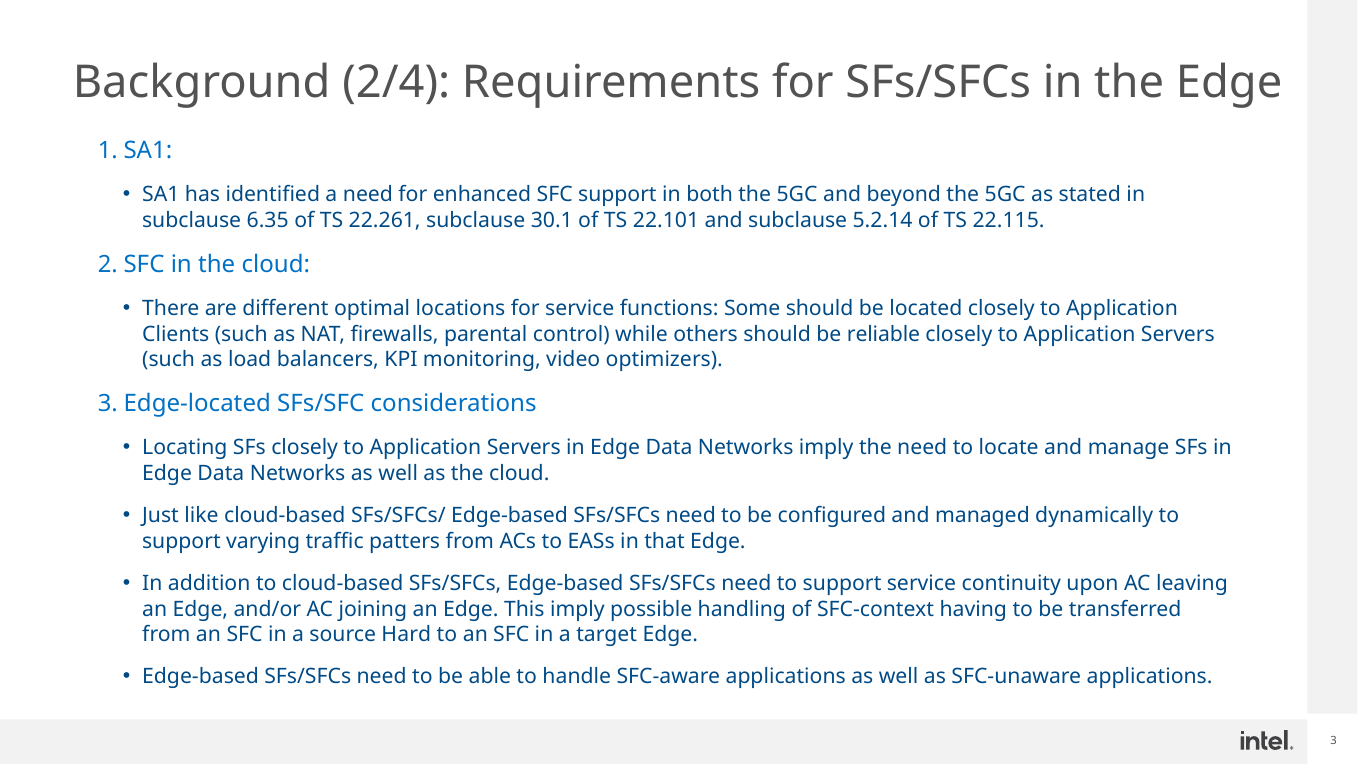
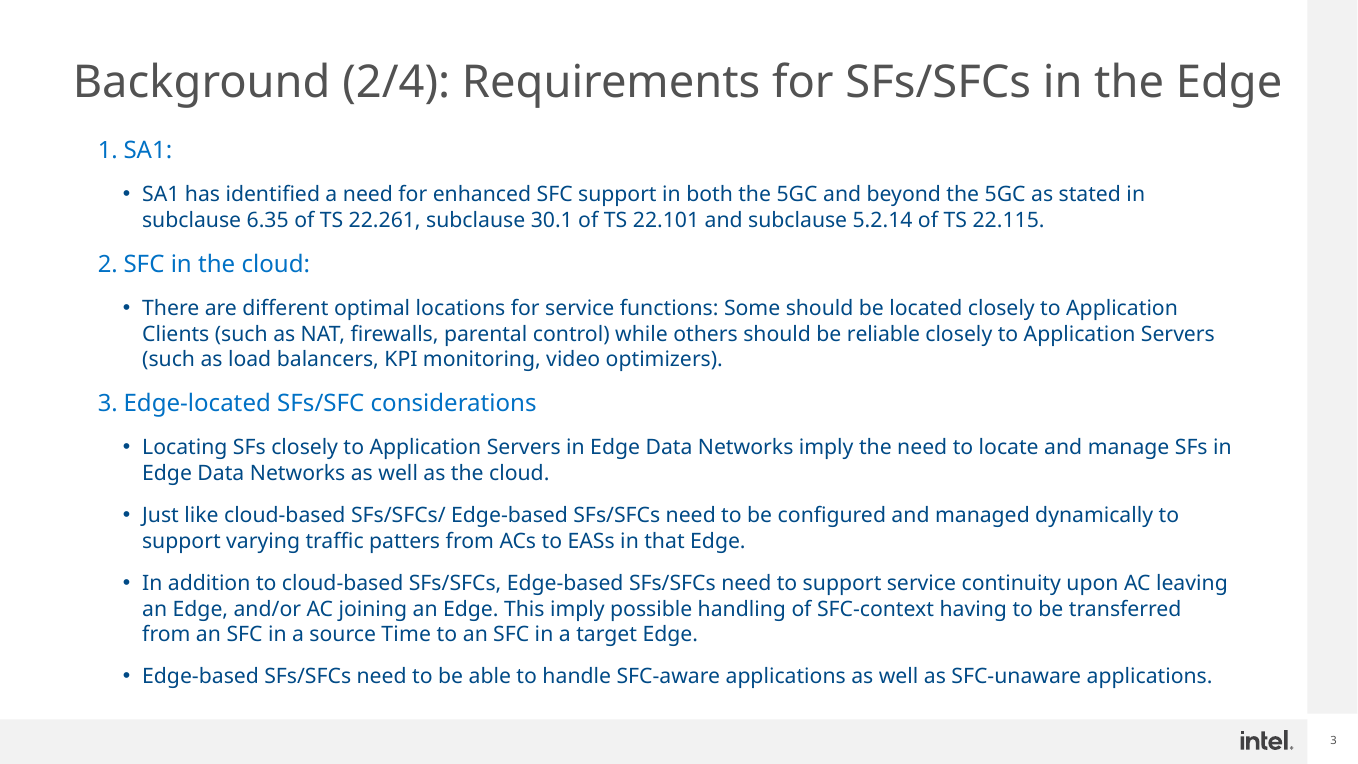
Hard: Hard -> Time
